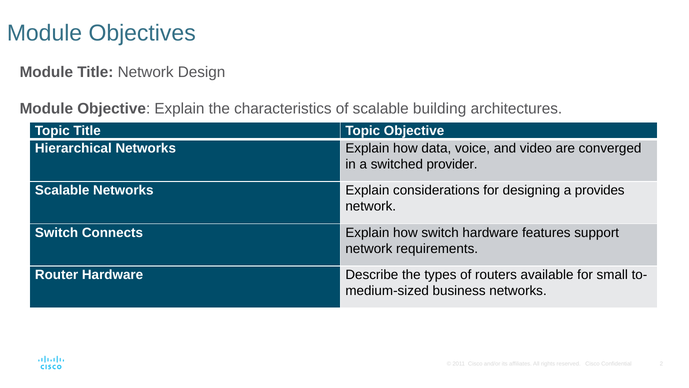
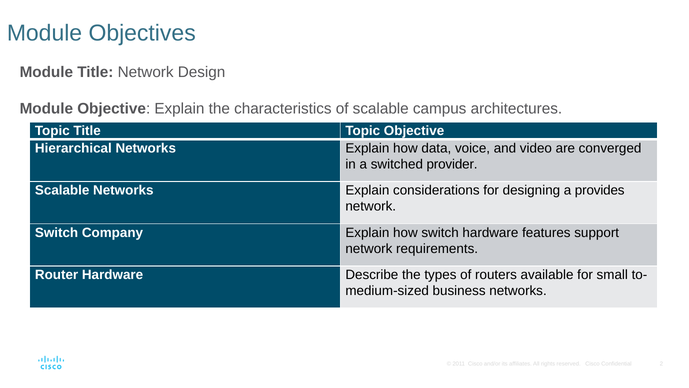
building: building -> campus
Connects: Connects -> Company
